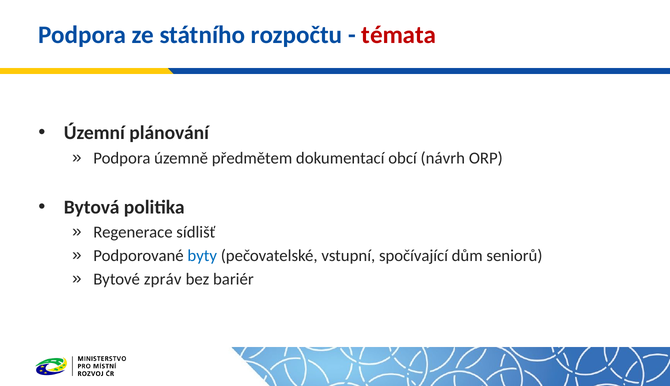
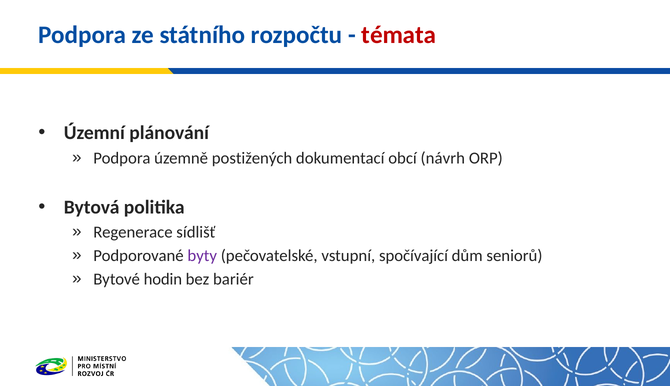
předmětem: předmětem -> postižených
byty colour: blue -> purple
zpráv: zpráv -> hodin
